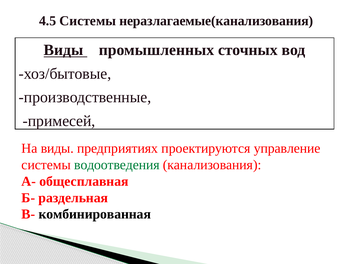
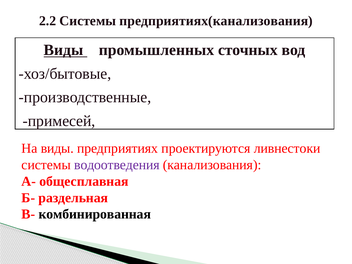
4.5: 4.5 -> 2.2
неразлагаемые(канализования: неразлагаемые(канализования -> предприятиях(канализования
управление: управление -> ливнестоки
водоотведения colour: green -> purple
